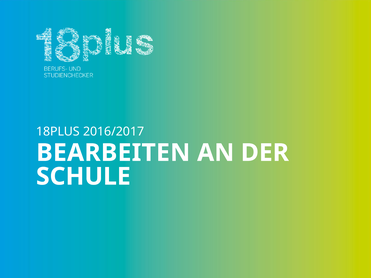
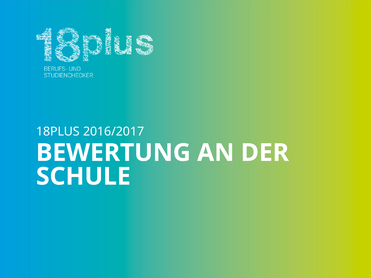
BEARBEITEN: BEARBEITEN -> BEWERTUNG
